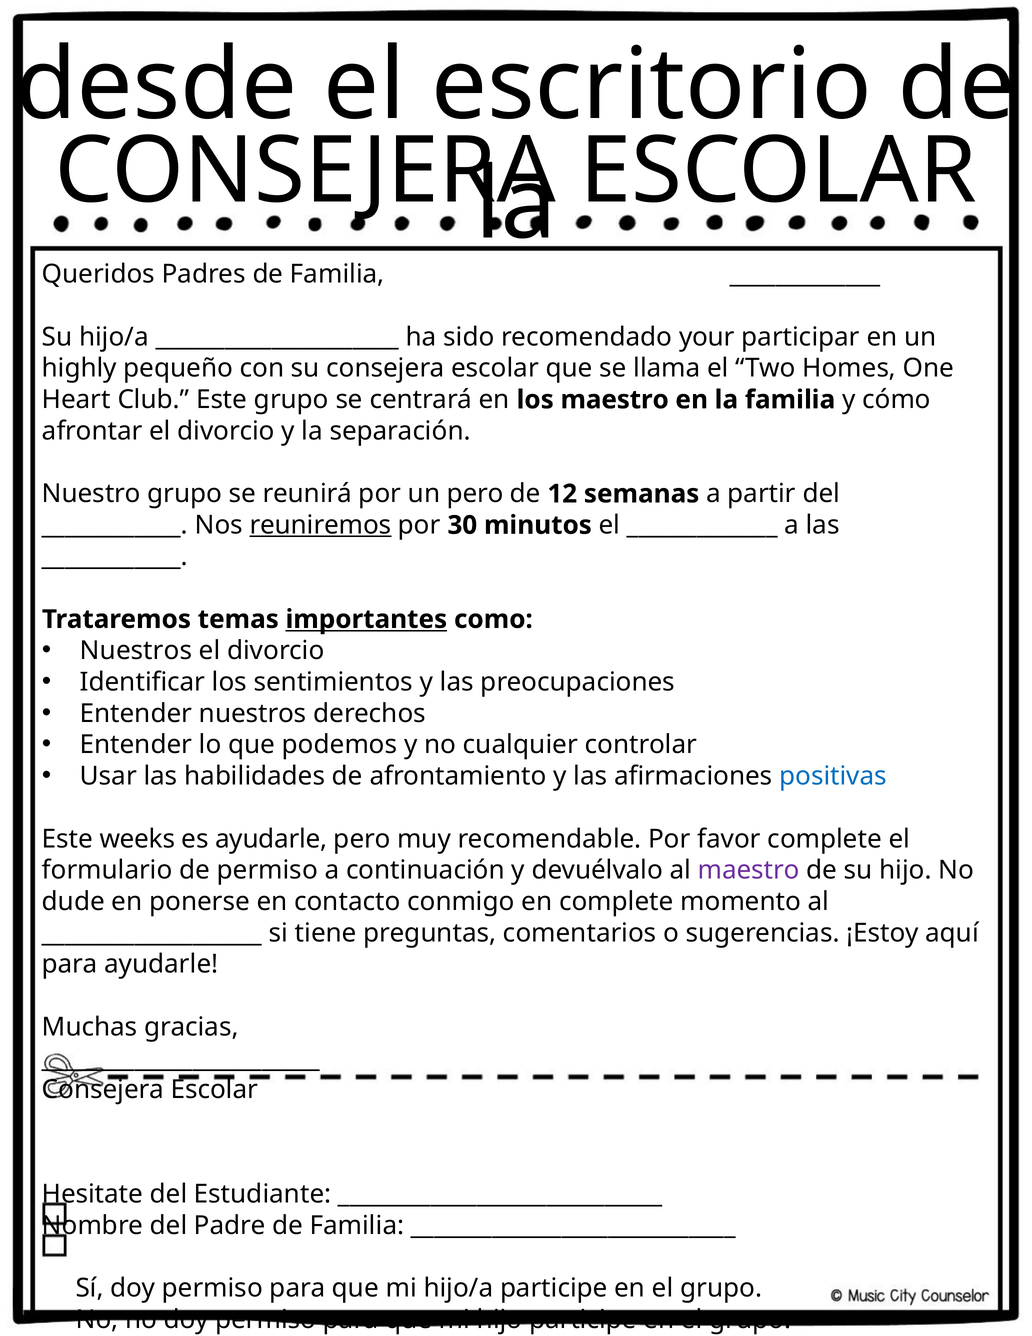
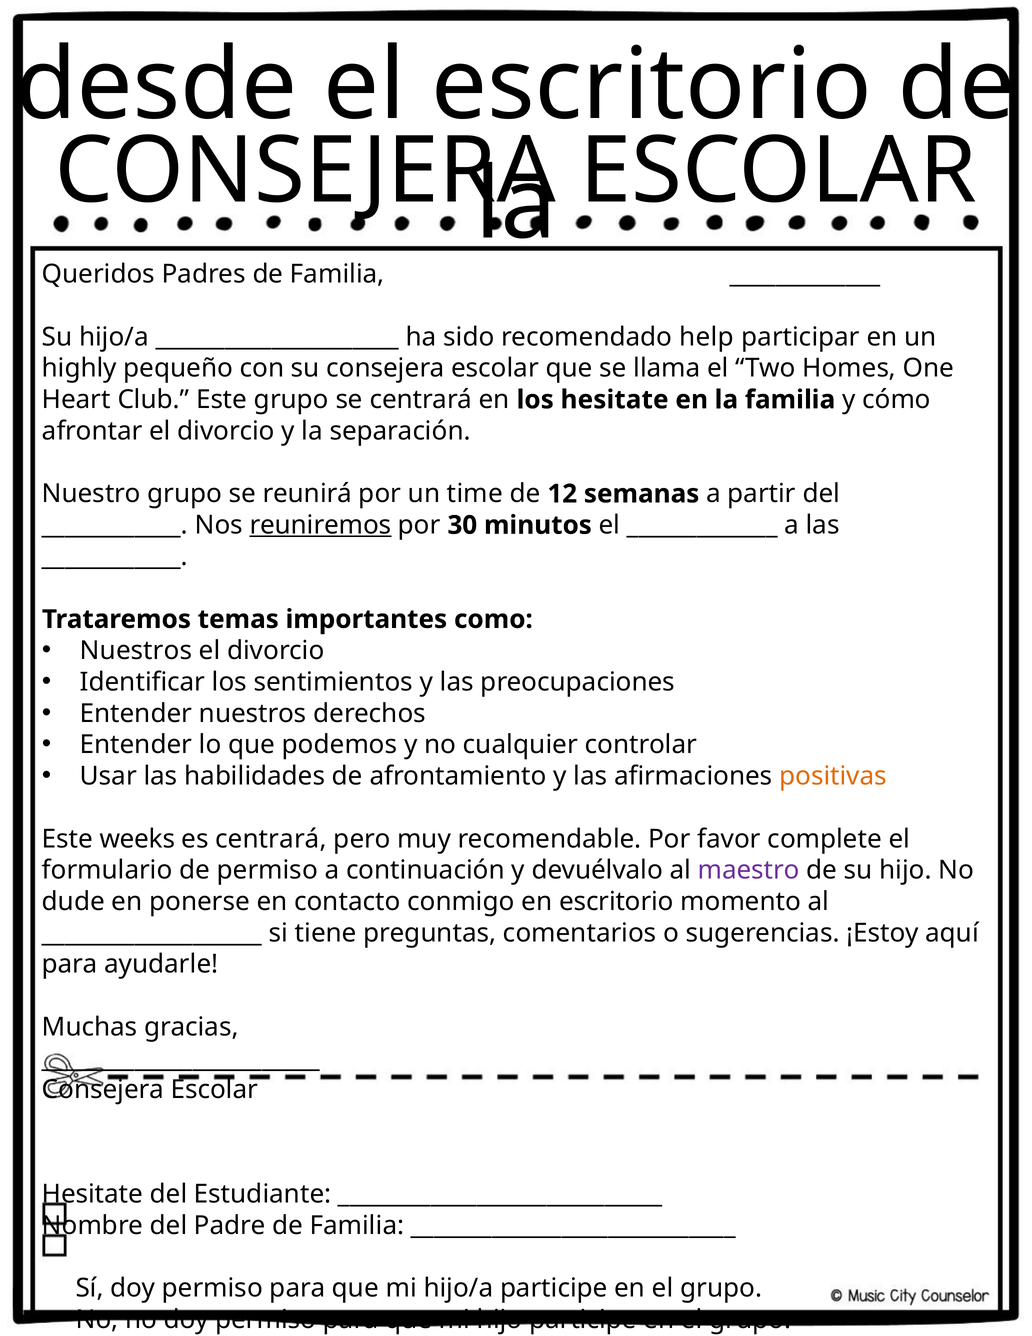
your: your -> help
los maestro: maestro -> hesitate
un pero: pero -> time
importantes underline: present -> none
positivas colour: blue -> orange
es ayudarle: ayudarle -> centrará
en complete: complete -> escritorio
